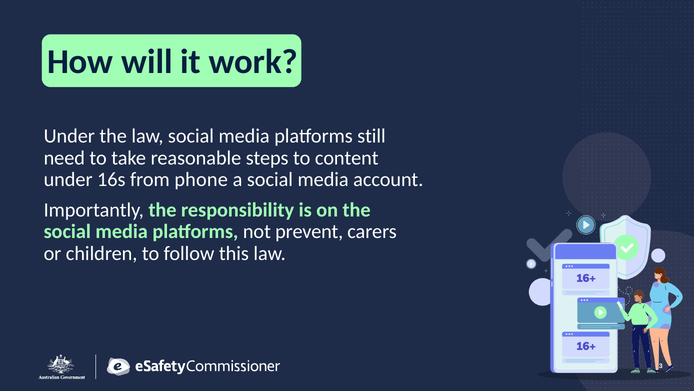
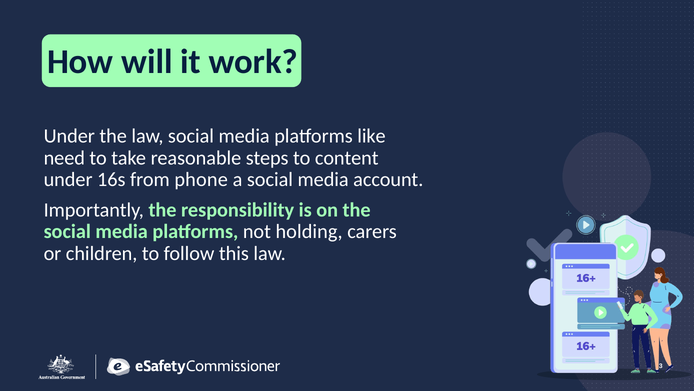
still: still -> like
prevent: prevent -> holding
